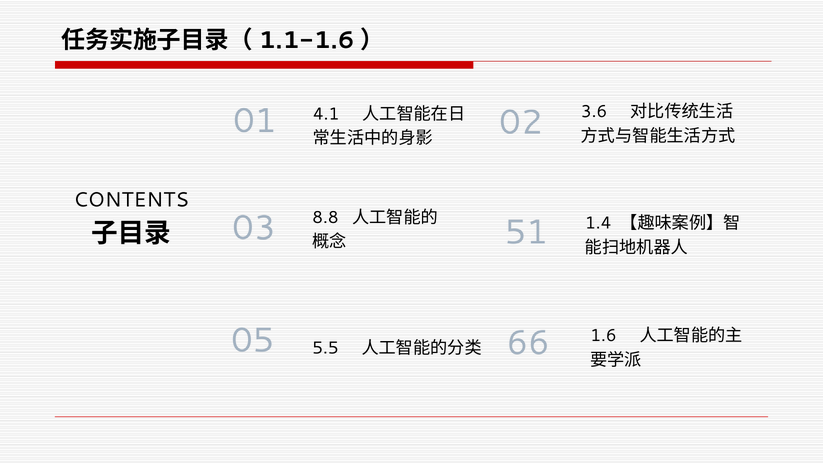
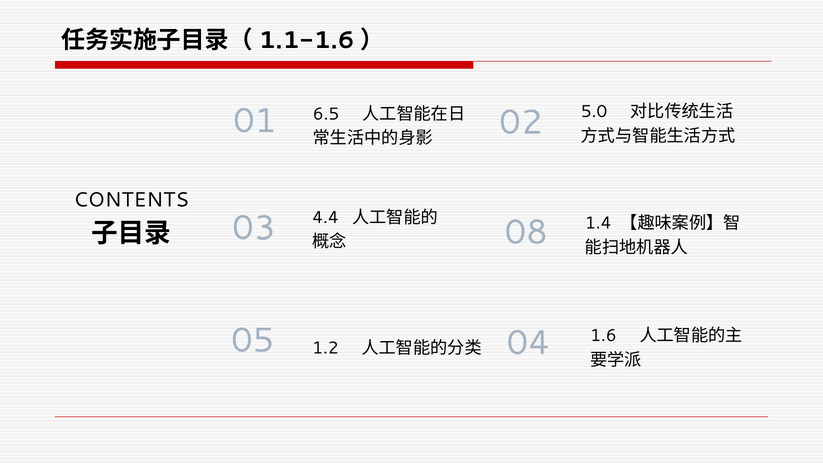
4.1: 4.1 -> 6.5
3.6: 3.6 -> 5.0
8.8: 8.8 -> 4.4
51: 51 -> 08
5.5: 5.5 -> 1.2
66: 66 -> 04
